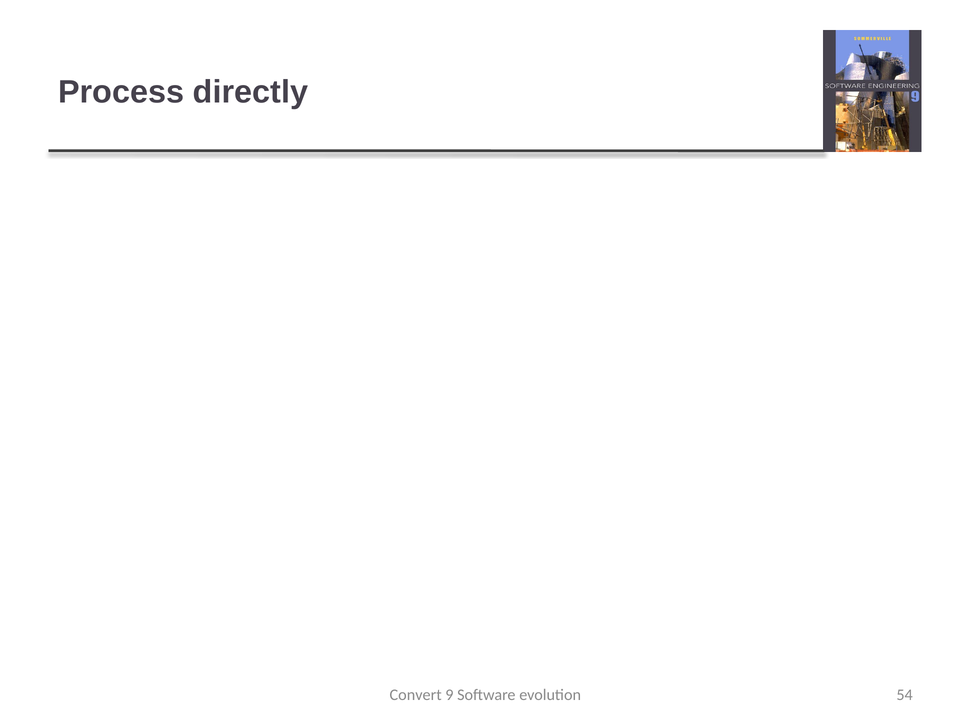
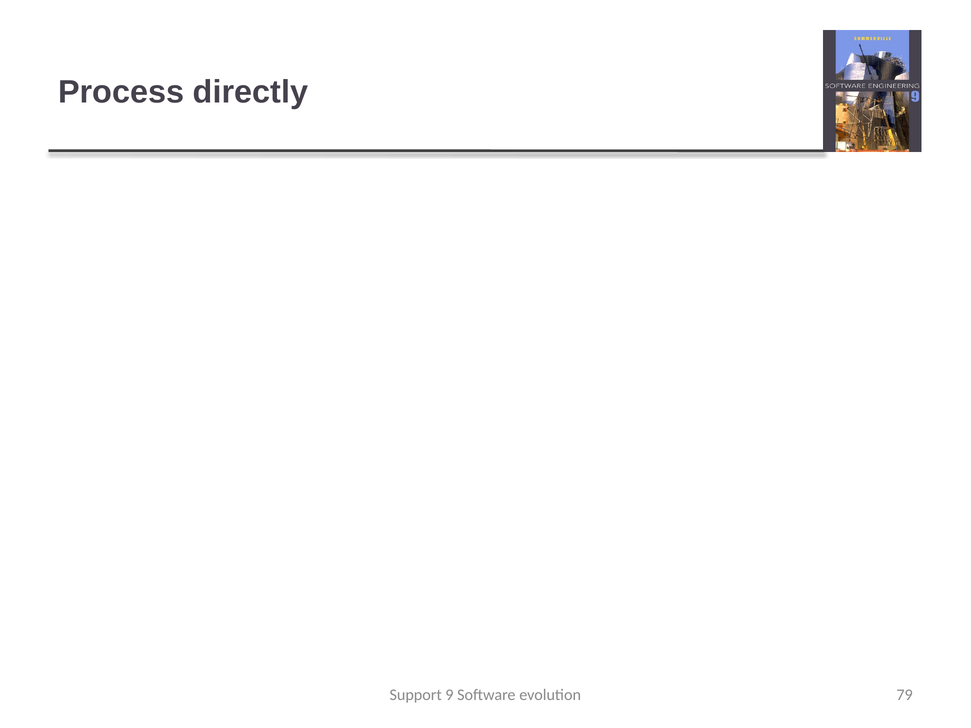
Convert: Convert -> Support
54: 54 -> 79
